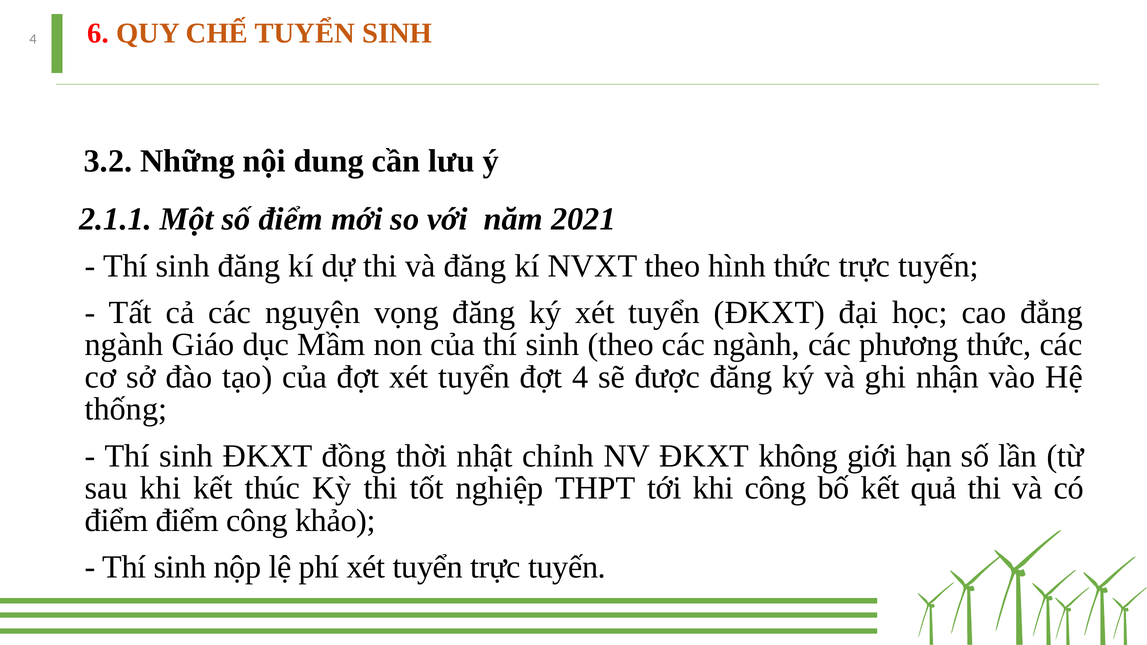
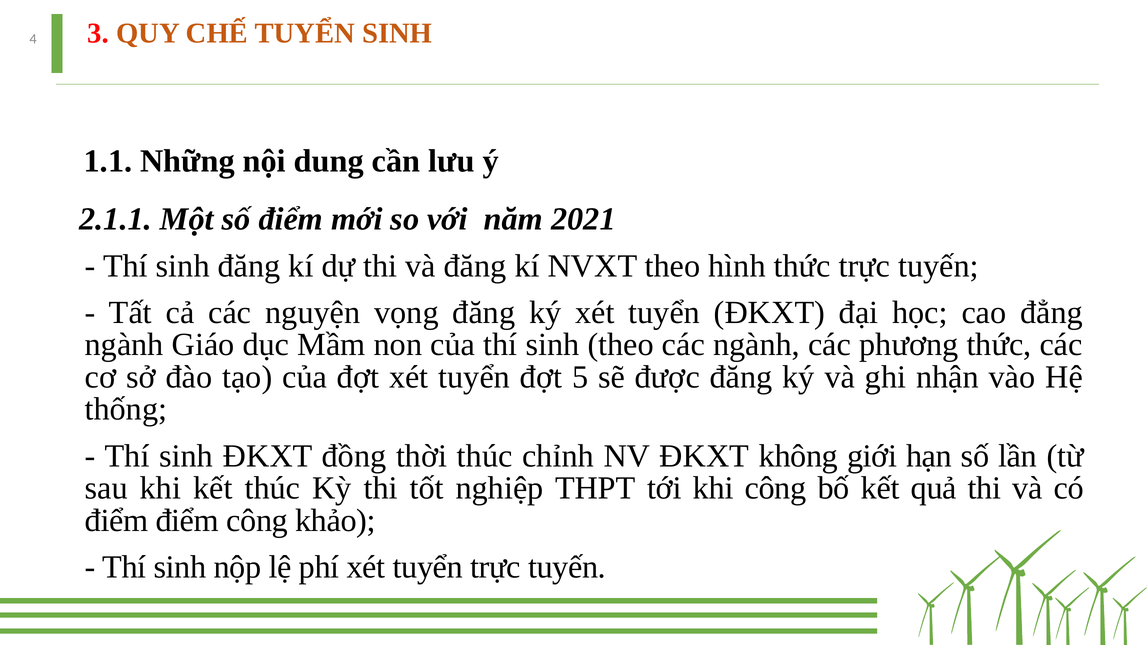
6: 6 -> 3
3.2: 3.2 -> 1.1
đợt 4: 4 -> 5
thời nhật: nhật -> thúc
